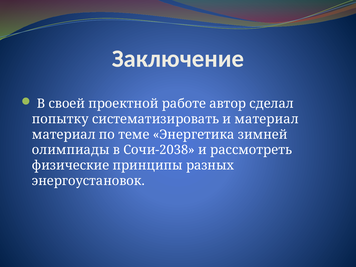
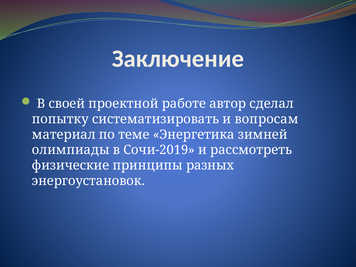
и материал: материал -> вопросам
Сочи-2038: Сочи-2038 -> Сочи-2019
